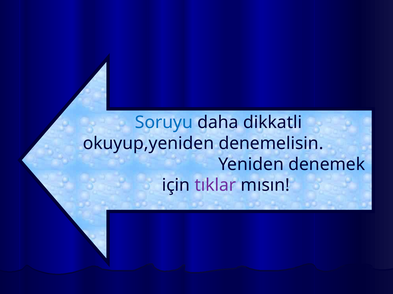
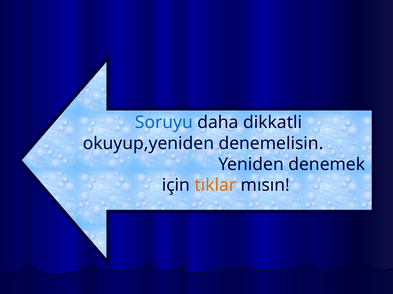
tıklar colour: purple -> orange
